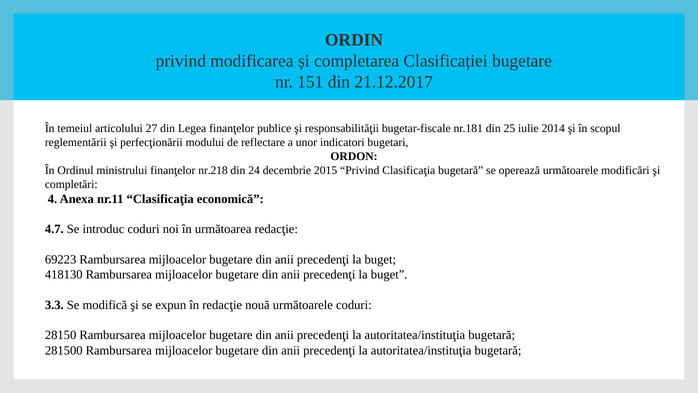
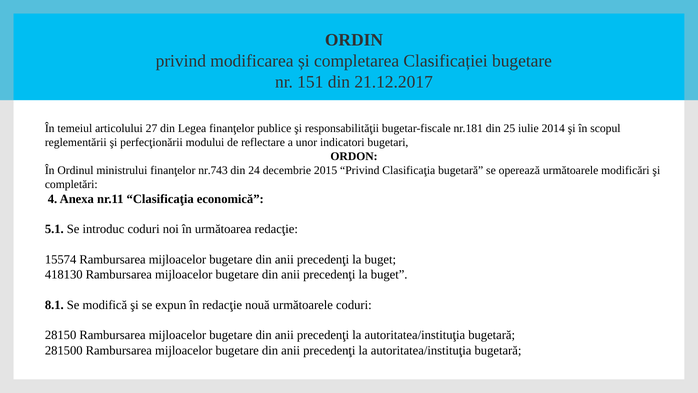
nr.218: nr.218 -> nr.743
4.7: 4.7 -> 5.1
69223: 69223 -> 15574
3.3: 3.3 -> 8.1
